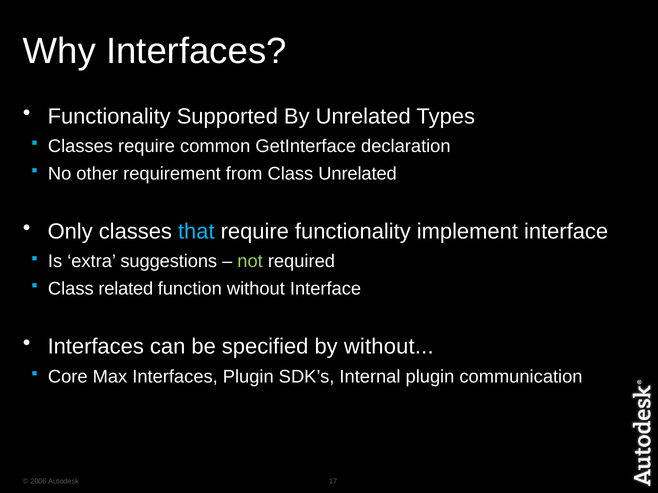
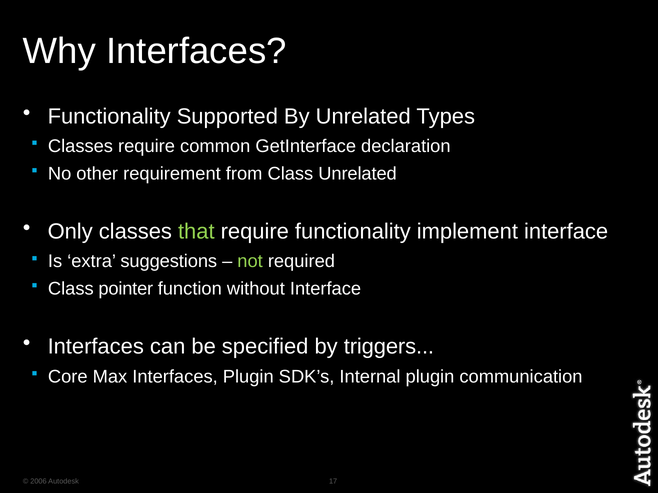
that colour: light blue -> light green
related: related -> pointer
by without: without -> triggers
